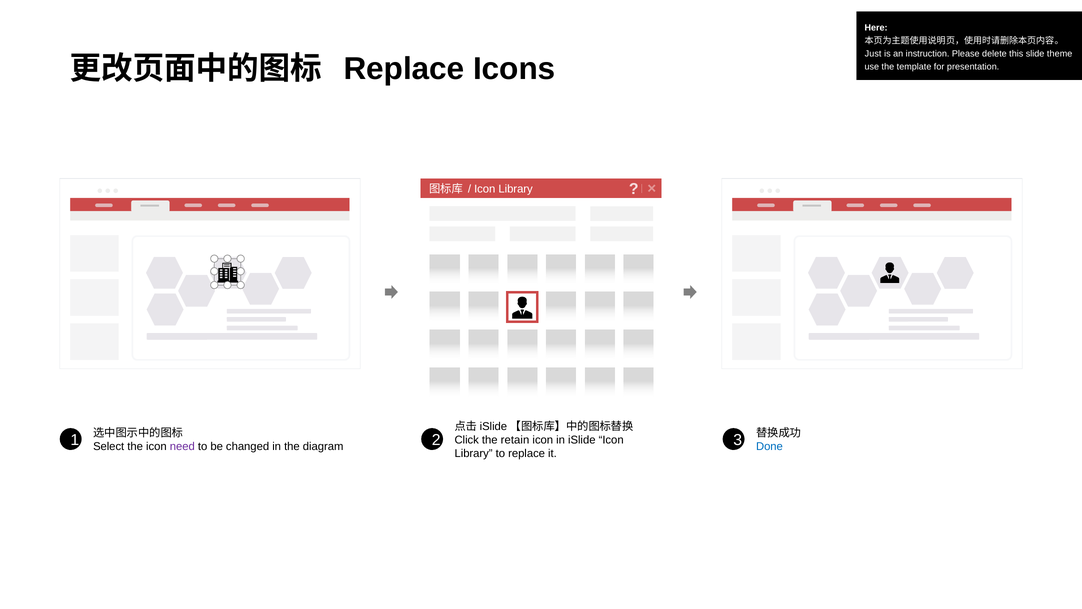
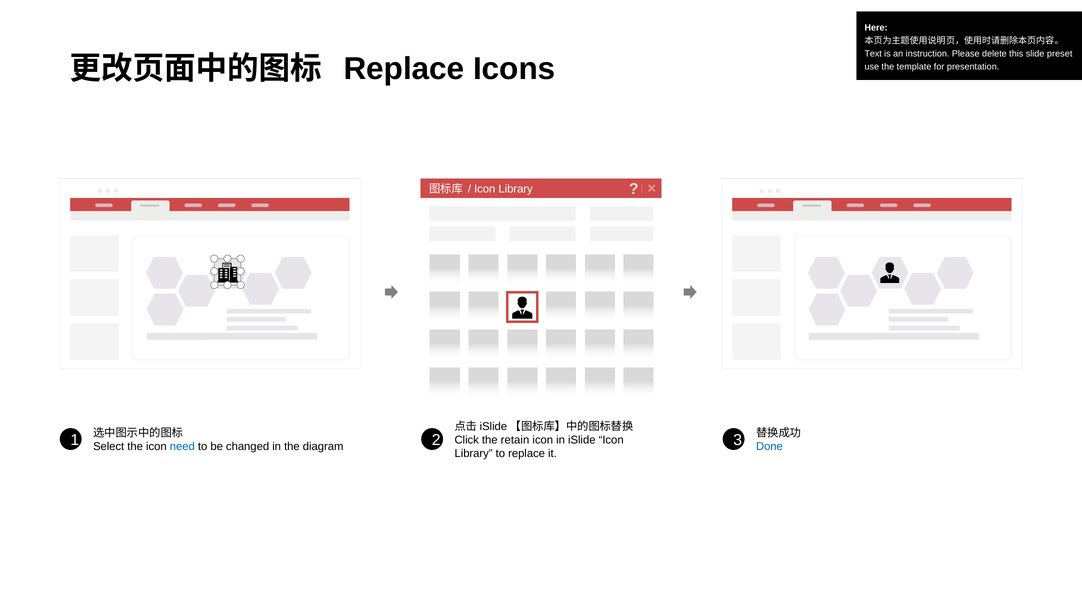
Just: Just -> Text
theme: theme -> preset
need colour: purple -> blue
